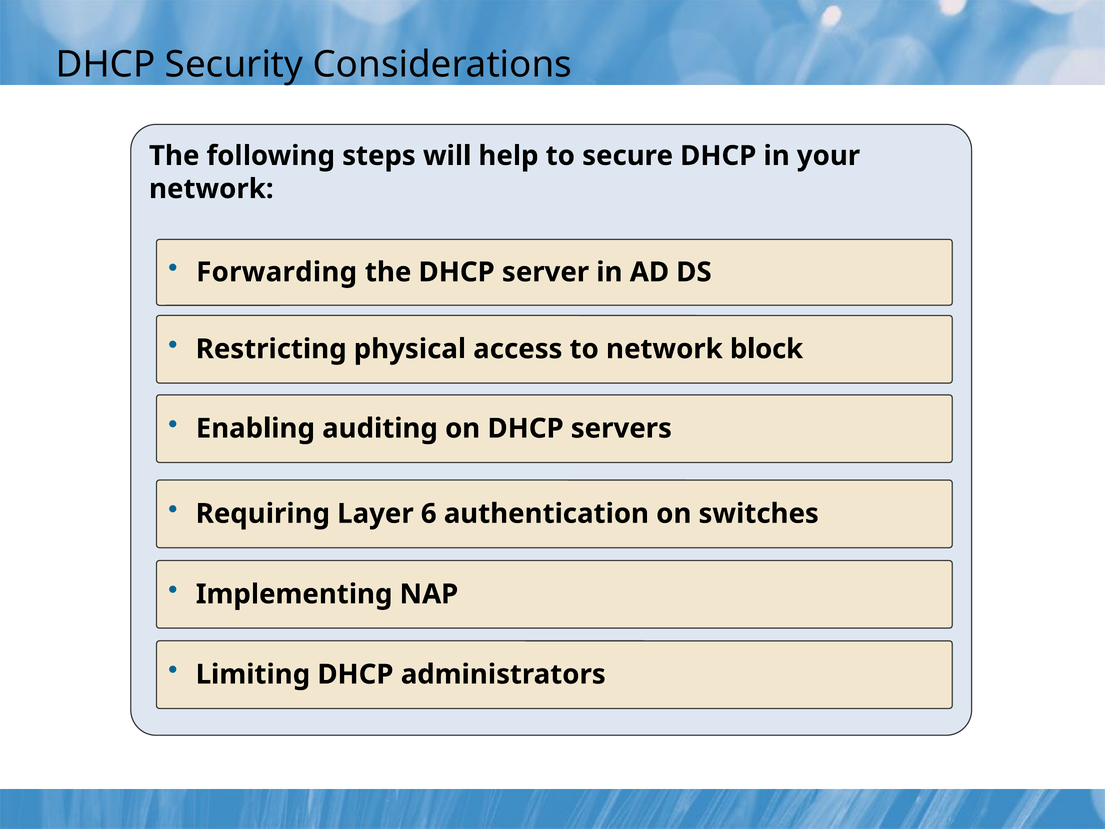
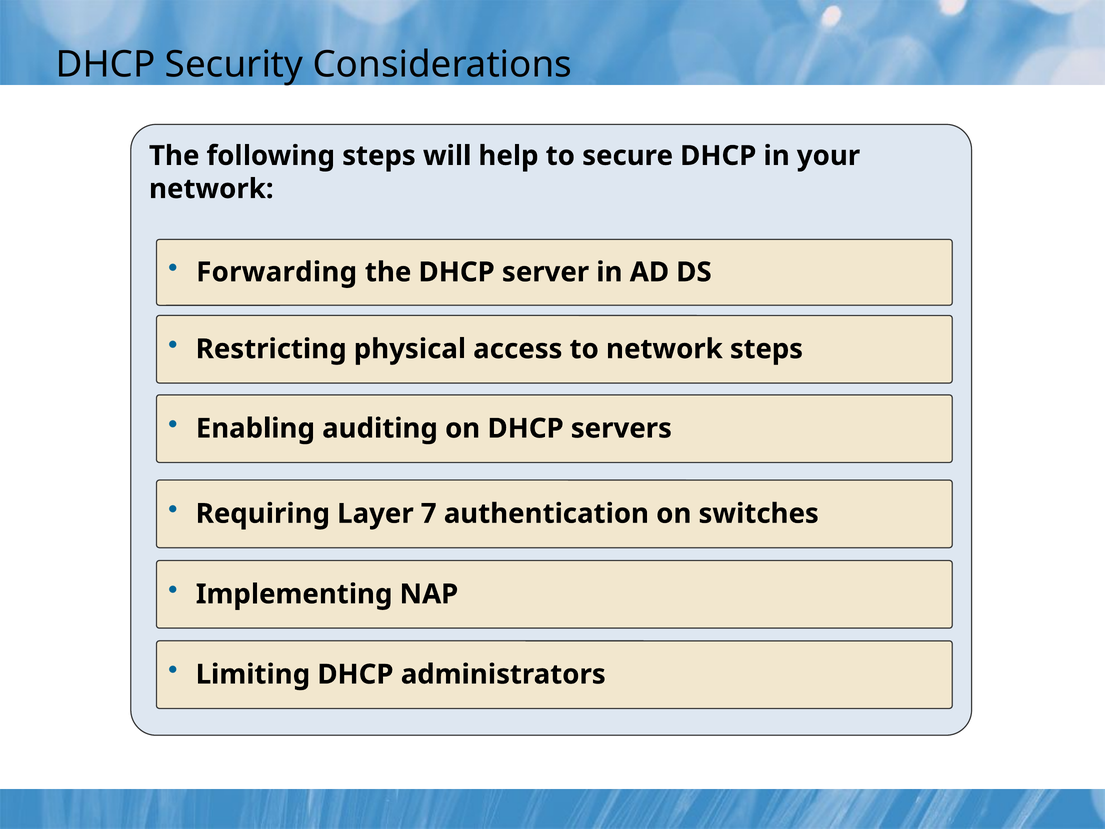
network block: block -> steps
6: 6 -> 7
